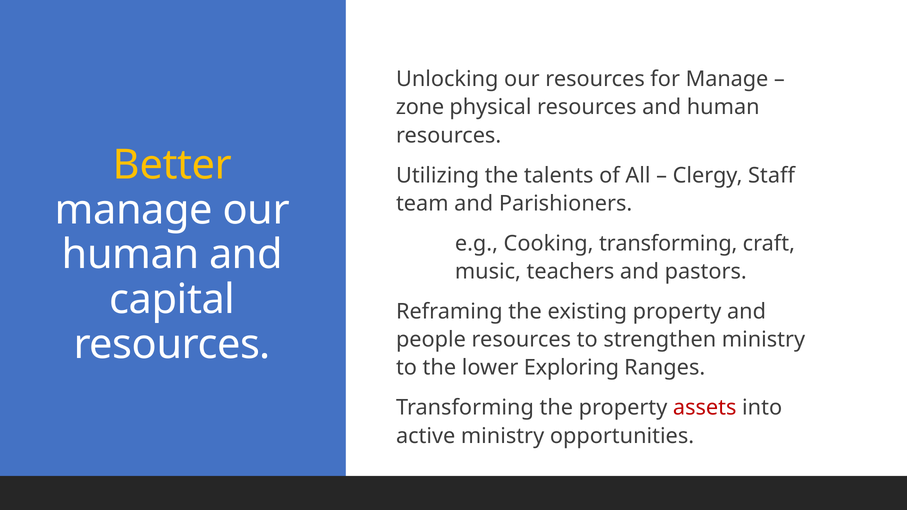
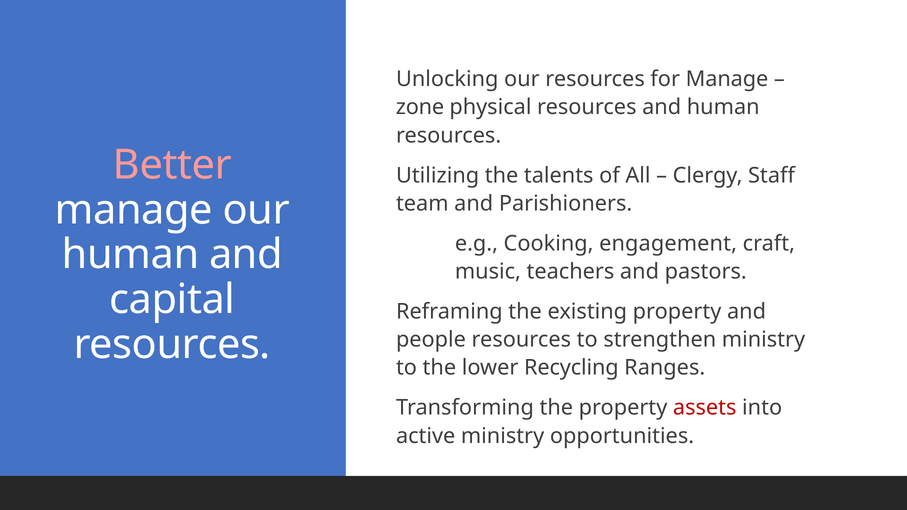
Better colour: yellow -> pink
Cooking transforming: transforming -> engagement
Exploring: Exploring -> Recycling
